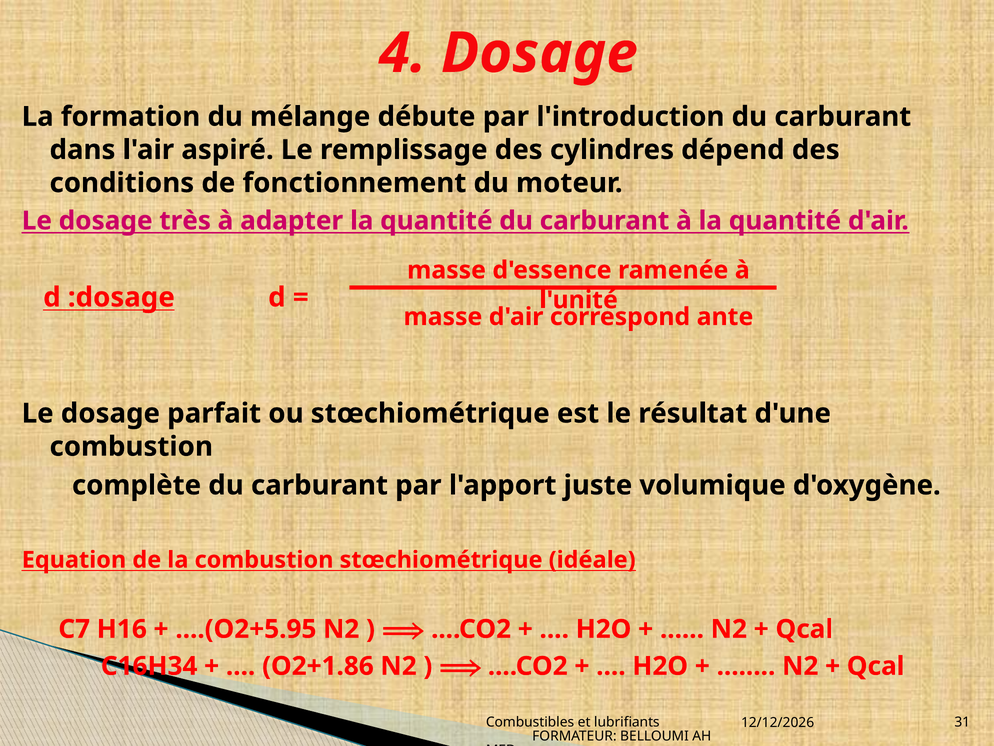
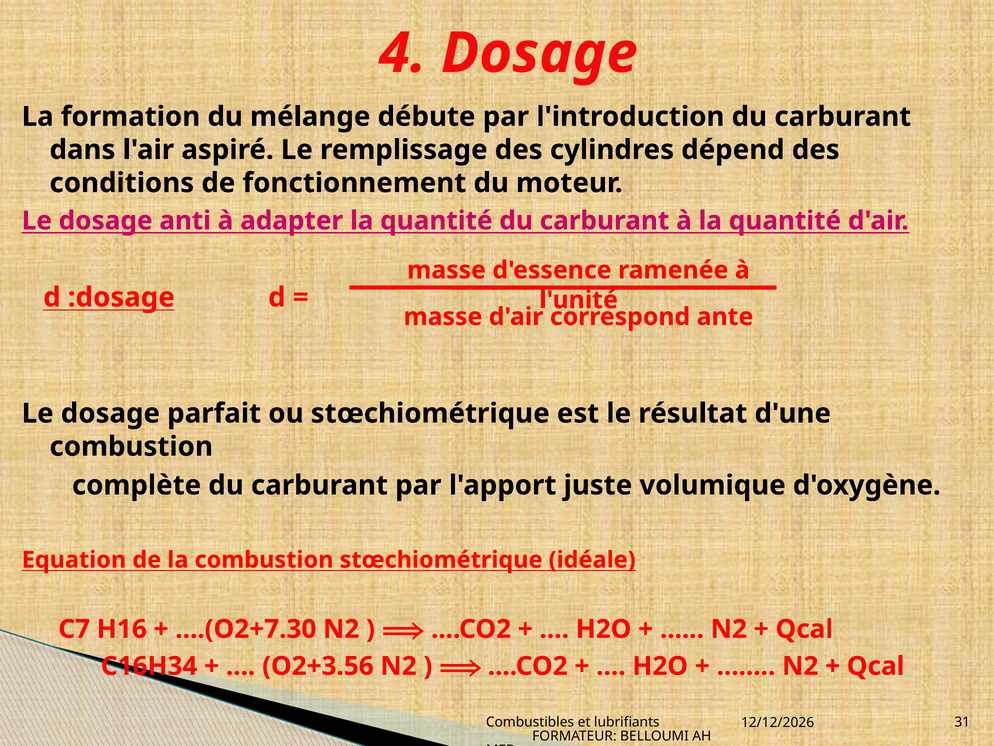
très: très -> anti
....(O2+5.95: ....(O2+5.95 -> ....(O2+7.30
O2+1.86: O2+1.86 -> O2+3.56
